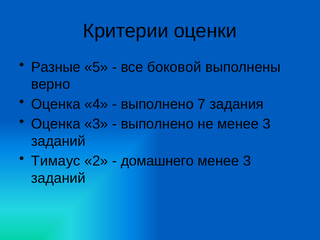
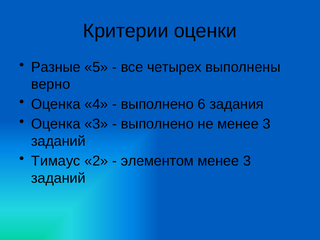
боковой: боковой -> четырех
7: 7 -> 6
домашнего: домашнего -> элементом
